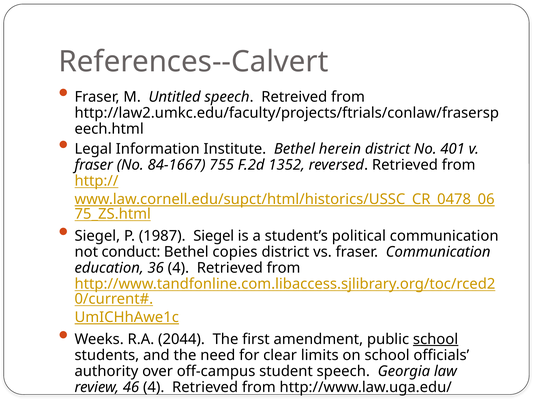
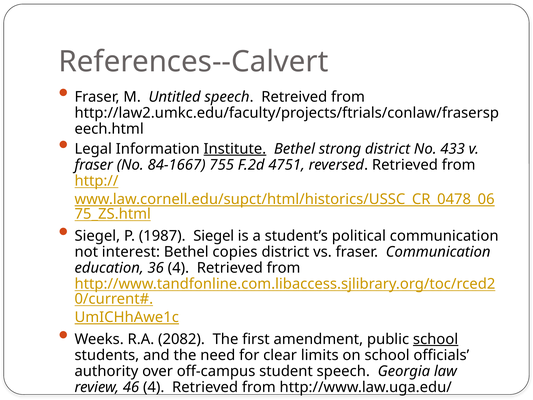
Institute underline: none -> present
herein: herein -> strong
401: 401 -> 433
1352: 1352 -> 4751
conduct: conduct -> interest
2044: 2044 -> 2082
